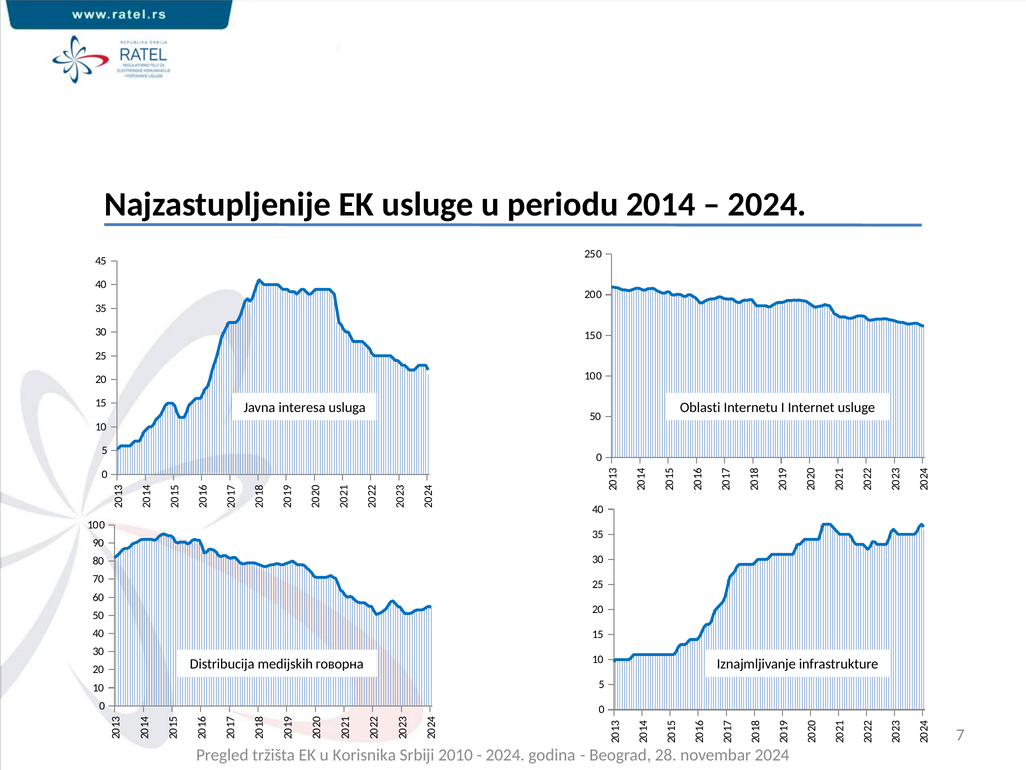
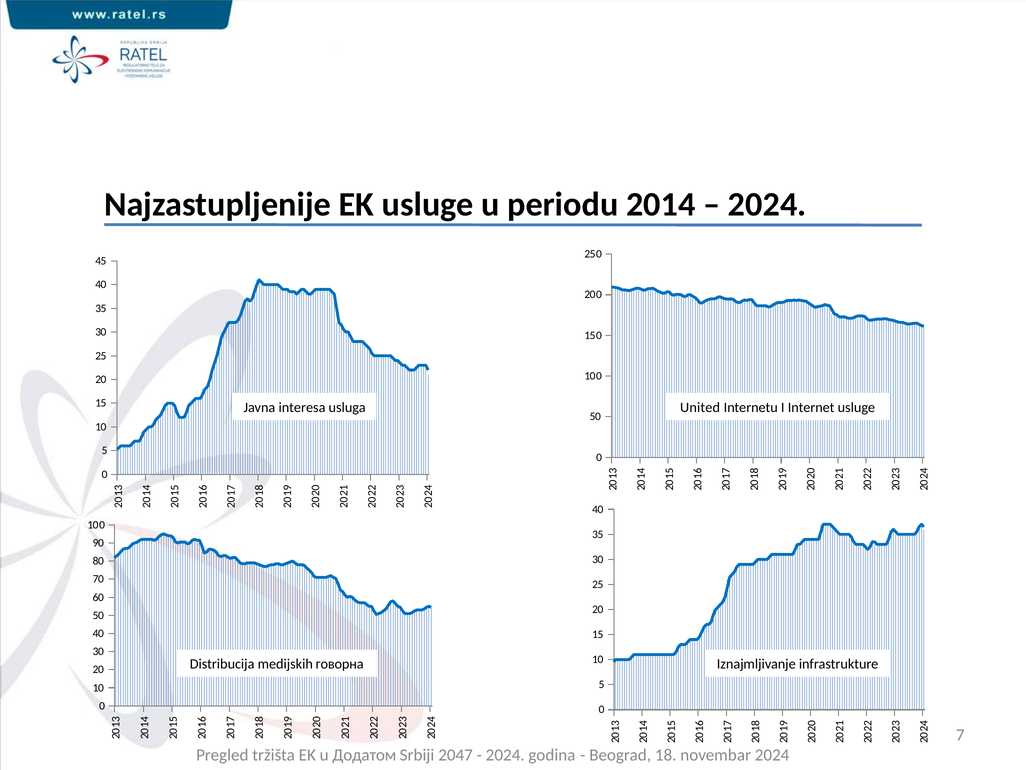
Oblasti: Oblasti -> United
Korisnika: Korisnika -> Додатом
2010: 2010 -> 2047
28: 28 -> 18
